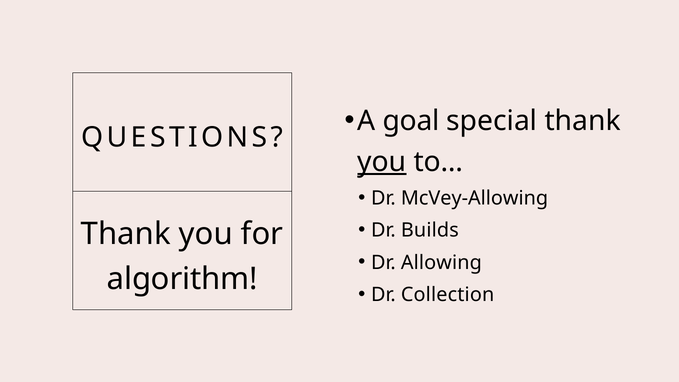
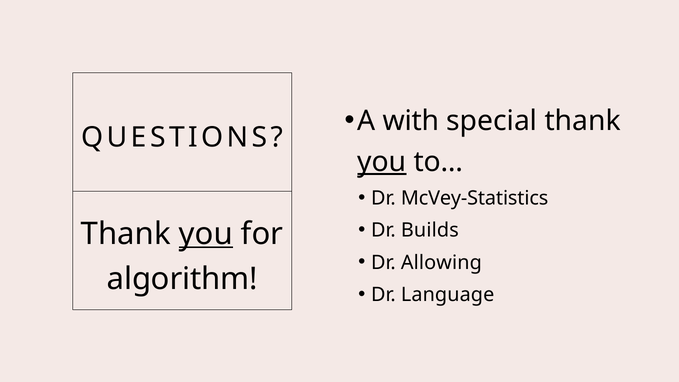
goal: goal -> with
McVey-Allowing: McVey-Allowing -> McVey-Statistics
you at (206, 234) underline: none -> present
Collection: Collection -> Language
